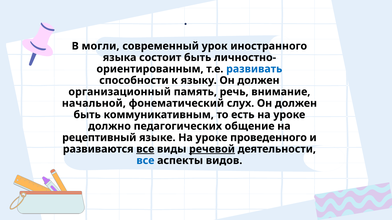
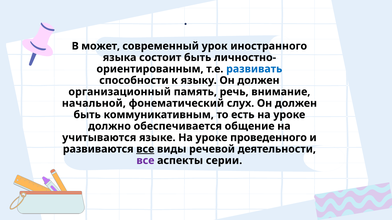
могли: могли -> может
педагогических: педагогических -> обеспечивается
рецептивный: рецептивный -> учитываются
речевой underline: present -> none
все at (145, 161) colour: blue -> purple
видов: видов -> серии
